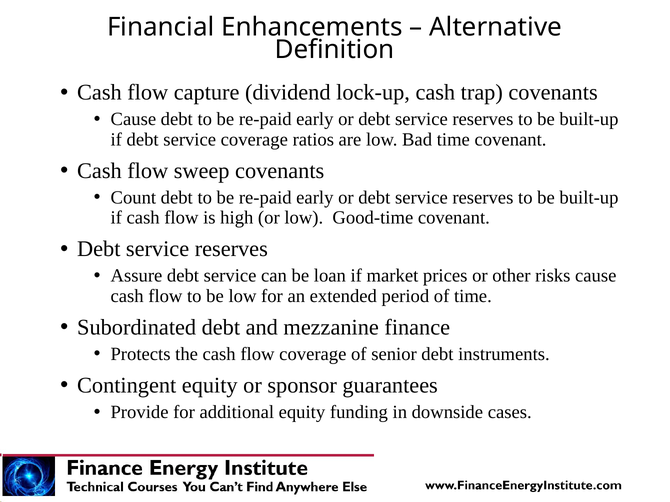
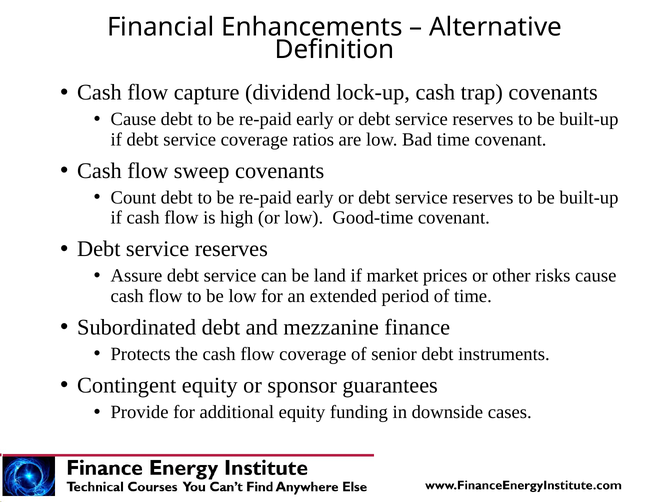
loan: loan -> land
